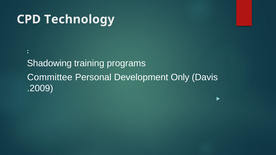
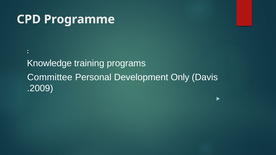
Technology: Technology -> Programme
Shadowing: Shadowing -> Knowledge
